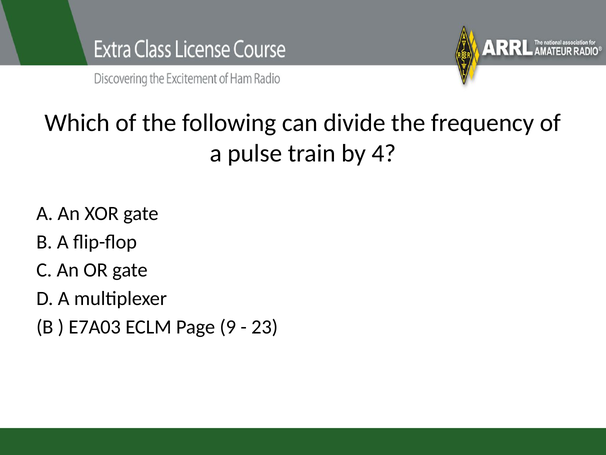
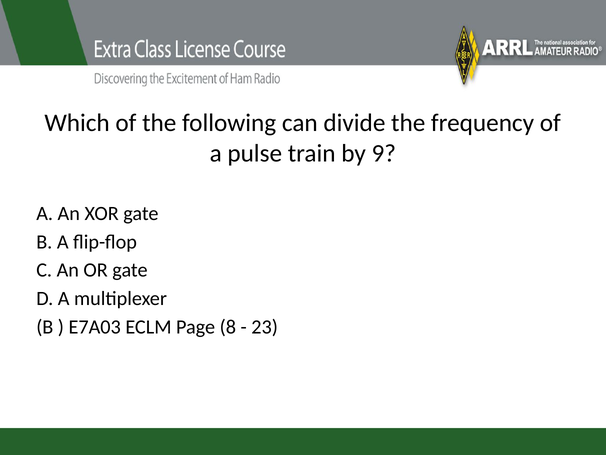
4: 4 -> 9
9: 9 -> 8
